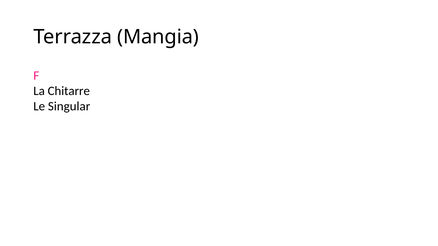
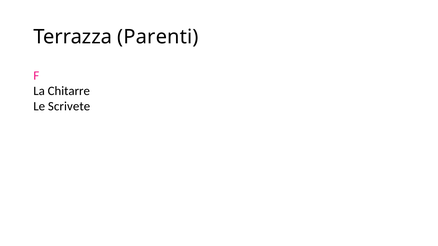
Mangia: Mangia -> Parenti
Singular: Singular -> Scrivete
